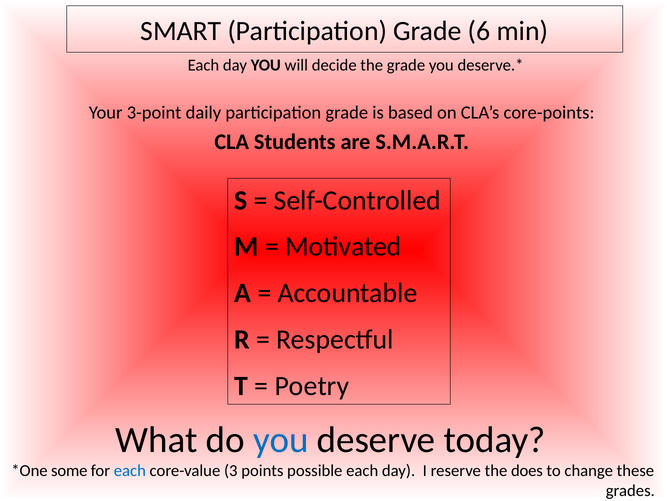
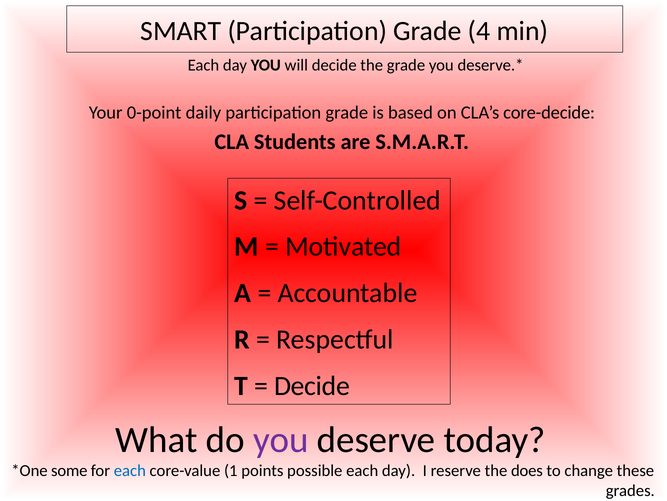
6: 6 -> 4
3-point: 3-point -> 0-point
core-points: core-points -> core-decide
Poetry at (312, 385): Poetry -> Decide
you at (281, 439) colour: blue -> purple
3: 3 -> 1
